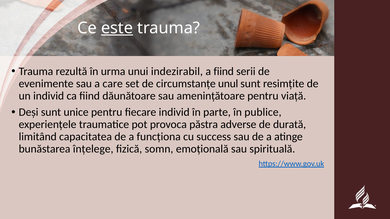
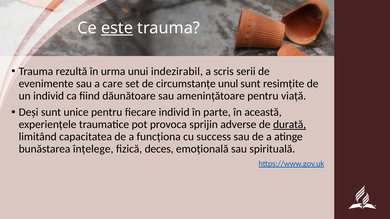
a fiind: fiind -> scris
publice: publice -> această
păstra: păstra -> sprijin
durată underline: none -> present
somn: somn -> deces
